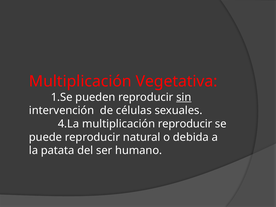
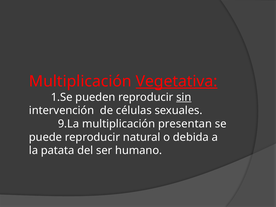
Vegetativa underline: none -> present
4.La: 4.La -> 9.La
multiplicación reproducir: reproducir -> presentan
